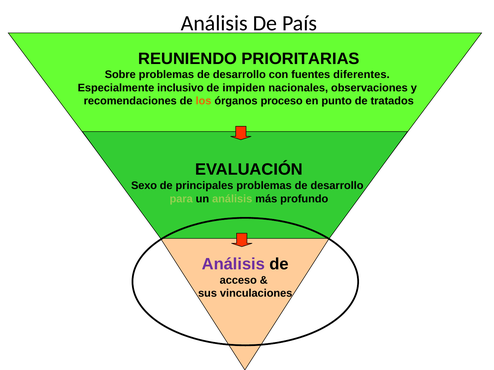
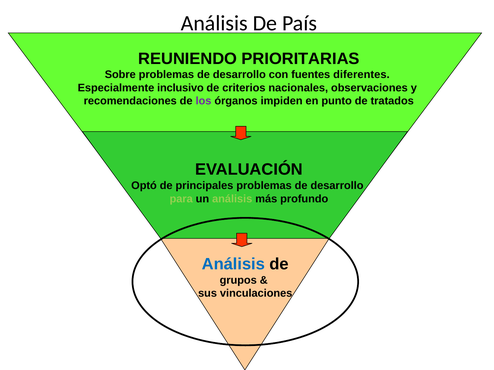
impiden: impiden -> criterios
los colour: orange -> purple
proceso: proceso -> impiden
Sexo: Sexo -> Optó
Análisis at (233, 264) colour: purple -> blue
acceso: acceso -> grupos
